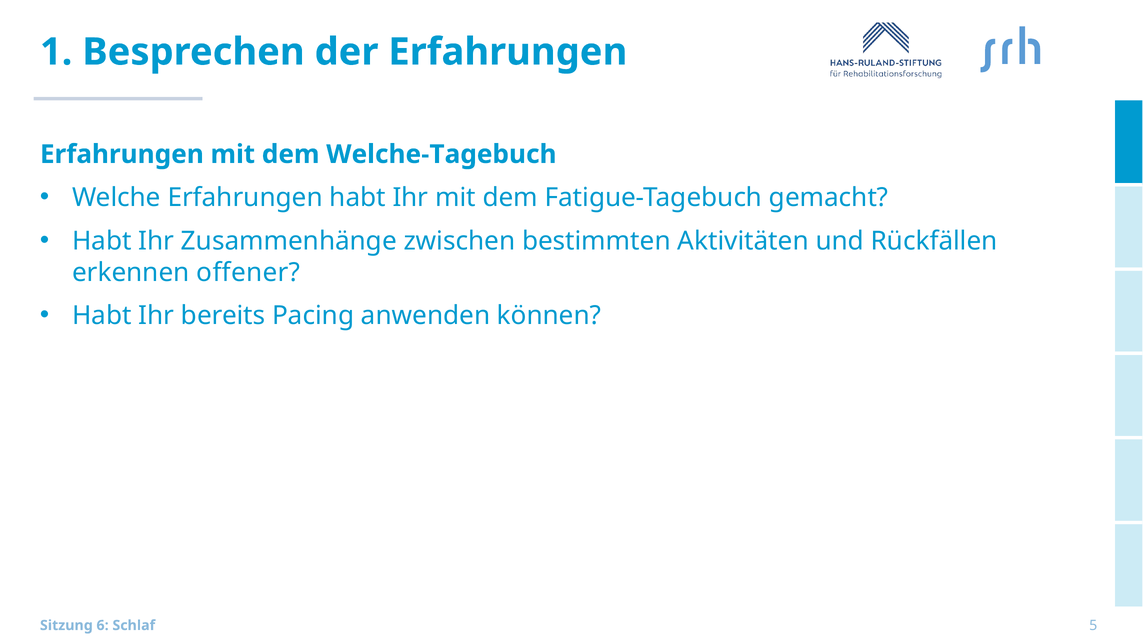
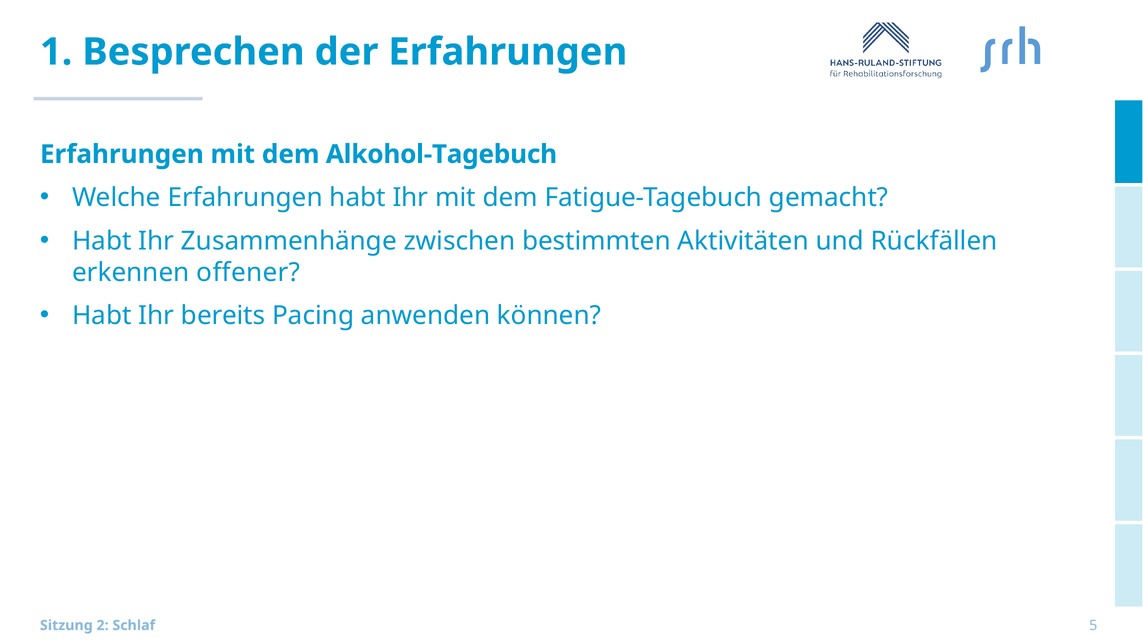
Welche-Tagebuch: Welche-Tagebuch -> Alkohol-Tagebuch
6: 6 -> 2
